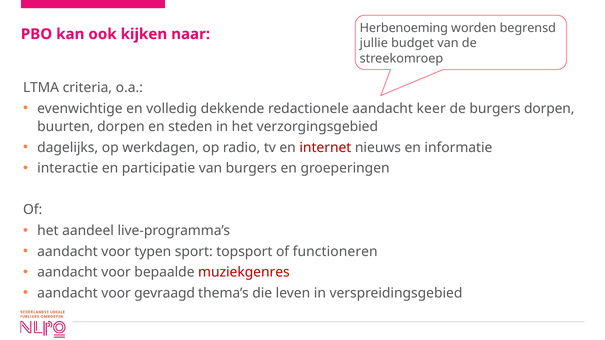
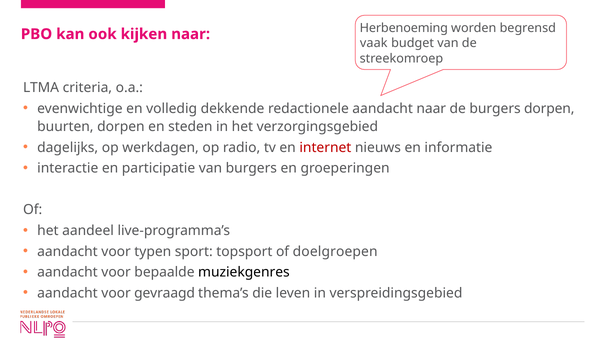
jullie: jullie -> vaak
aandacht keer: keer -> naar
functioneren: functioneren -> doelgroepen
muziekgenres colour: red -> black
